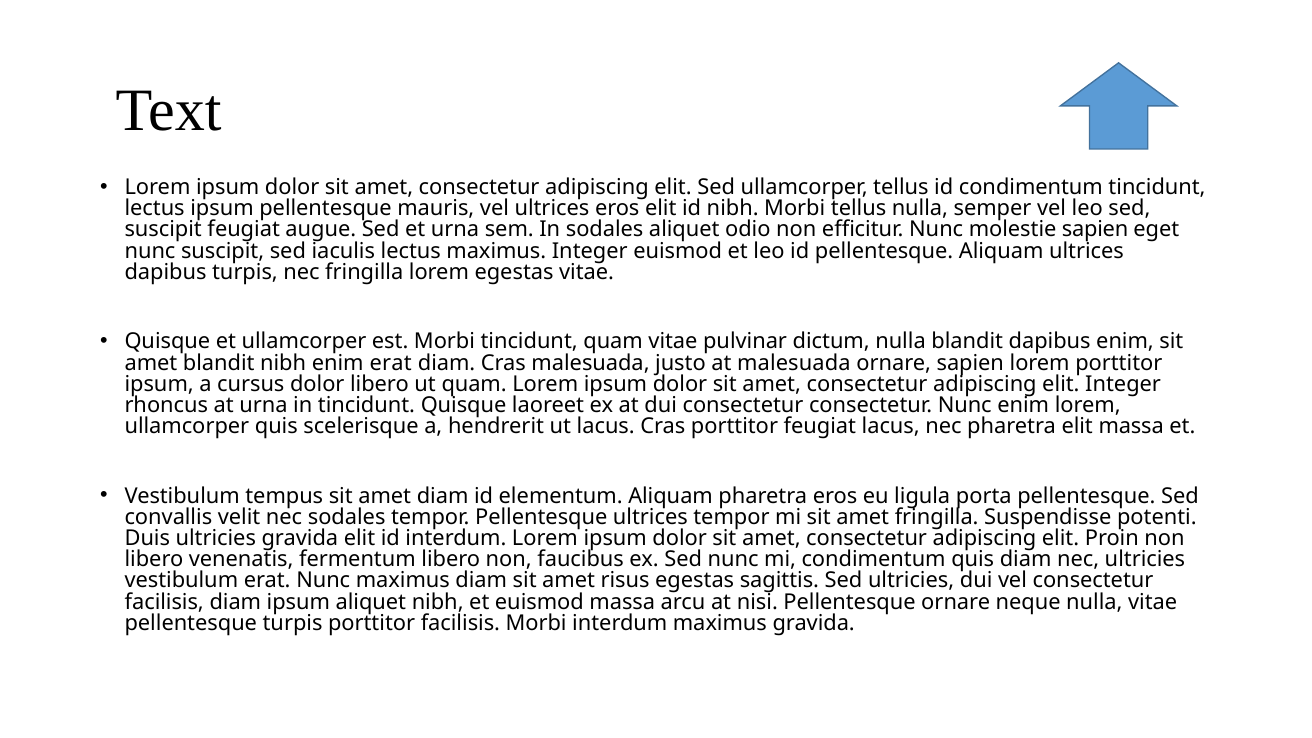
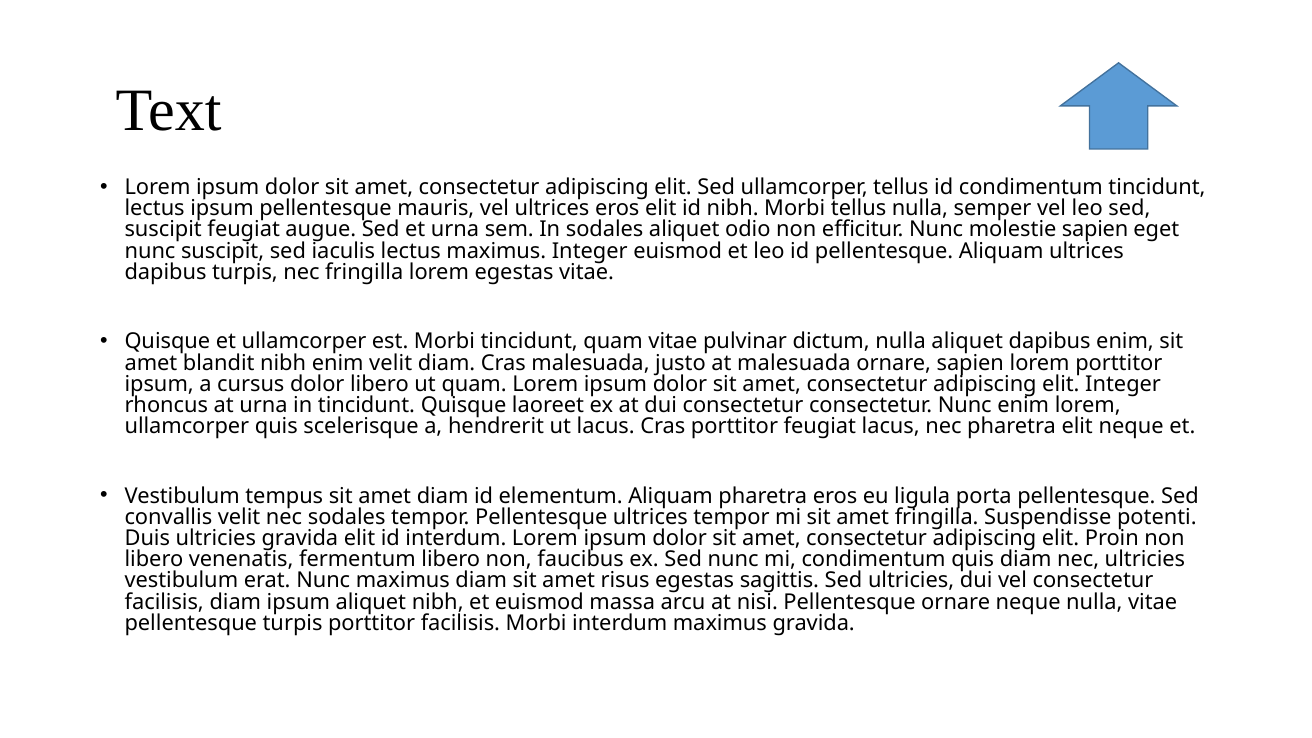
nulla blandit: blandit -> aliquet
enim erat: erat -> velit
elit massa: massa -> neque
